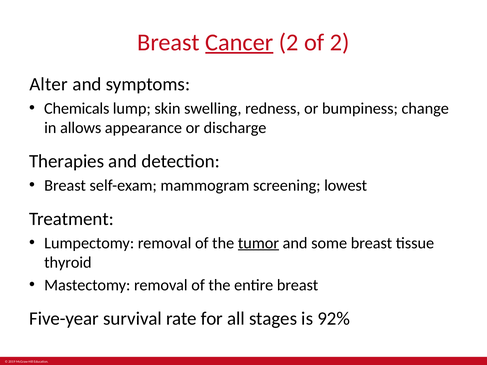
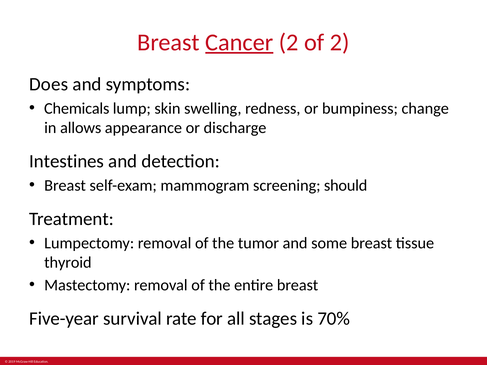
Alter: Alter -> Does
Therapies: Therapies -> Intestines
lowest: lowest -> should
tumor underline: present -> none
92%: 92% -> 70%
